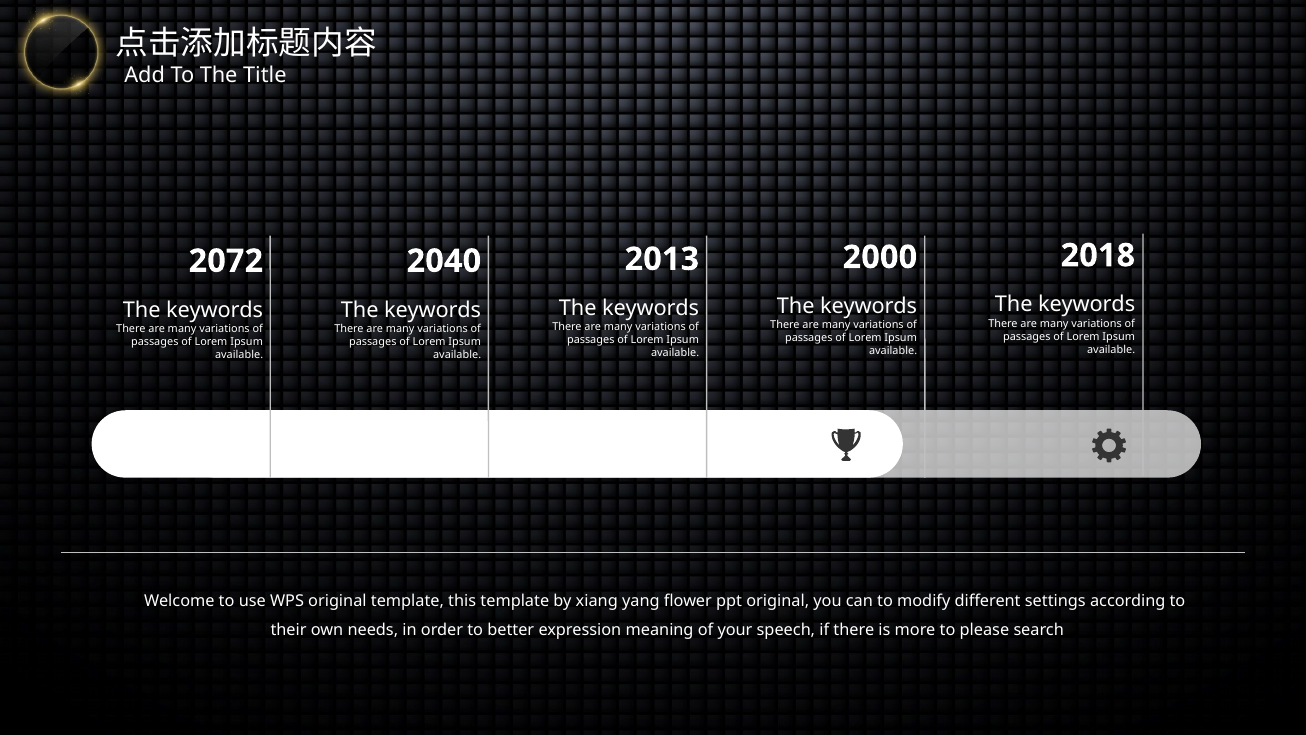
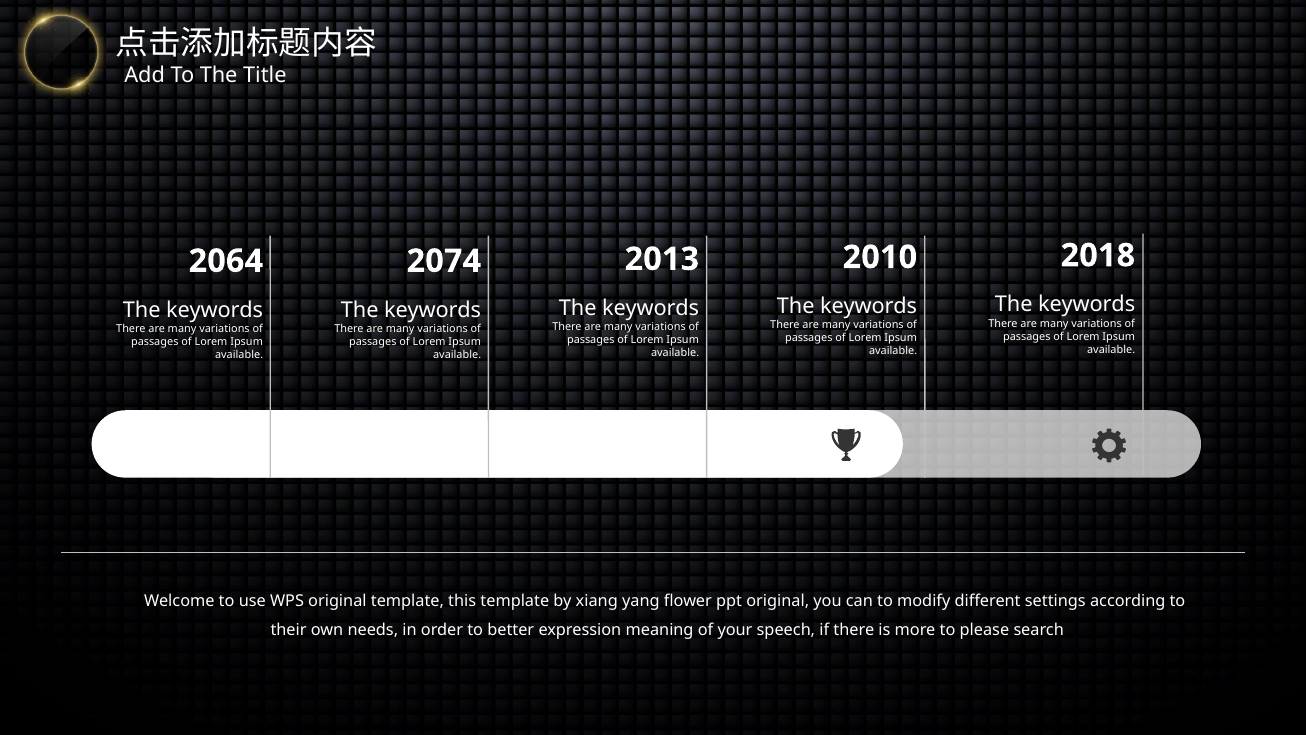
2000: 2000 -> 2010
2072: 2072 -> 2064
2040: 2040 -> 2074
